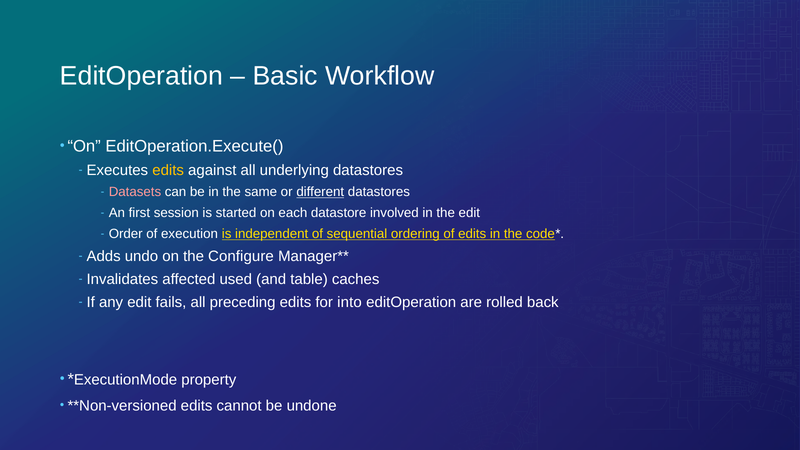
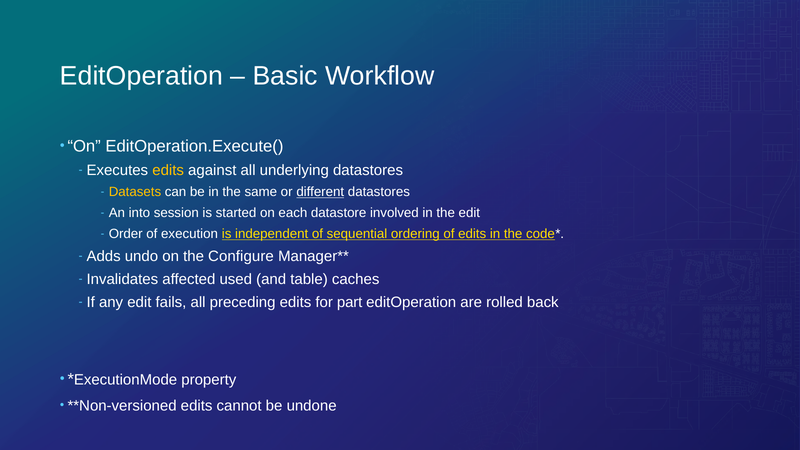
Datasets colour: pink -> yellow
first: first -> into
into: into -> part
